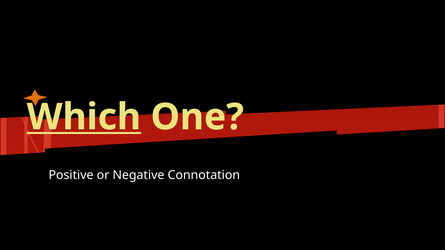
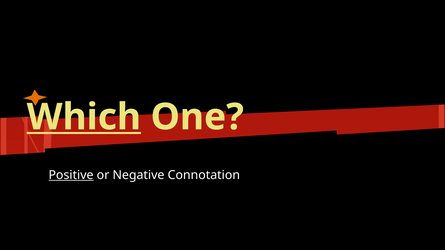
Positive underline: none -> present
